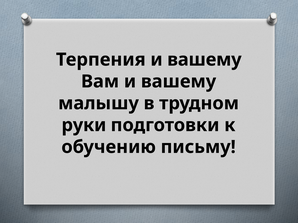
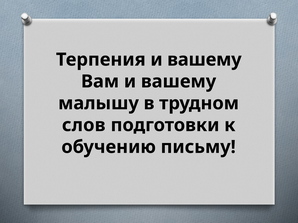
руки: руки -> слов
